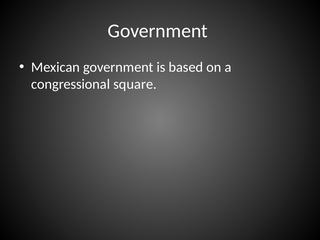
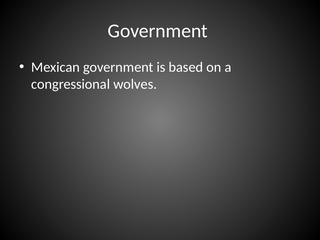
square: square -> wolves
